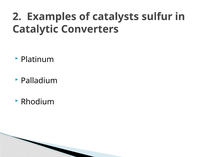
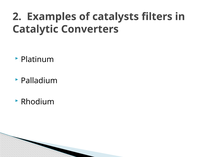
sulfur: sulfur -> filters
